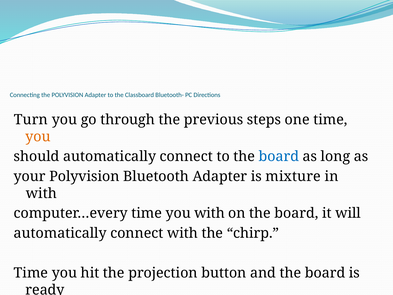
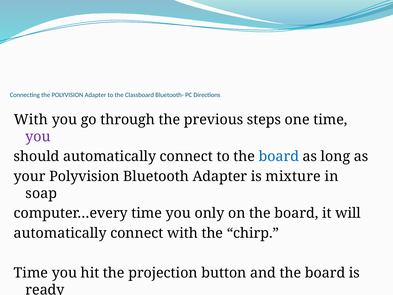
Turn at (31, 120): Turn -> With
you at (38, 137) colour: orange -> purple
with at (41, 193): with -> soap
you with: with -> only
